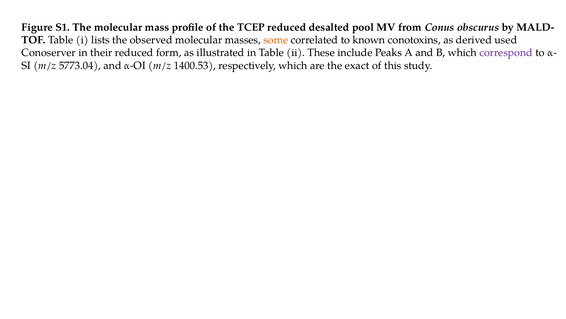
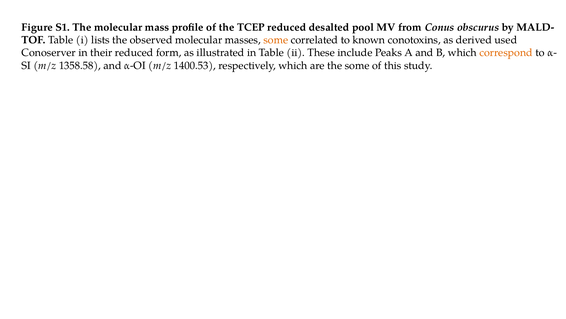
correspond colour: purple -> orange
5773.04: 5773.04 -> 1358.58
the exact: exact -> some
